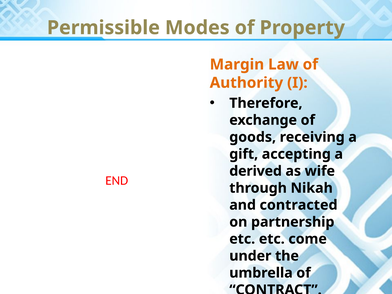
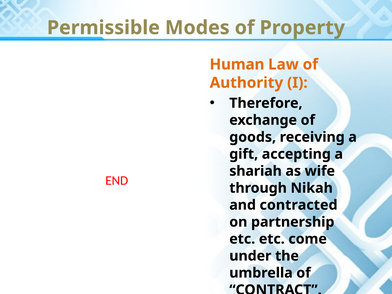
Margin: Margin -> Human
derived: derived -> shariah
